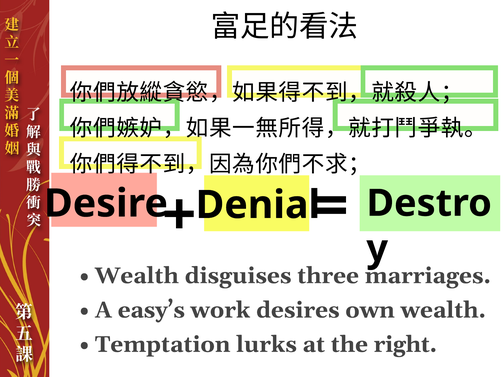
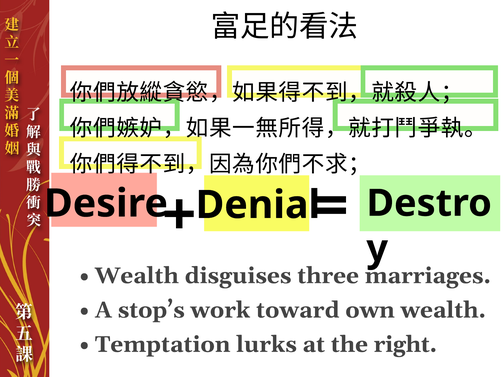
easy’s: easy’s -> stop’s
desires: desires -> toward
